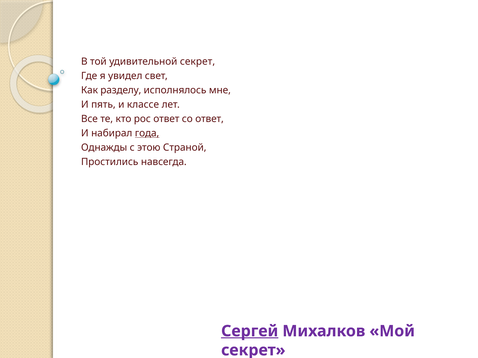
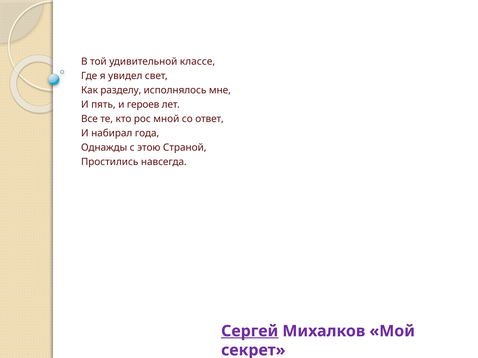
удивительной секрет: секрет -> классе
классе: классе -> героев
рос ответ: ответ -> мной
года underline: present -> none
